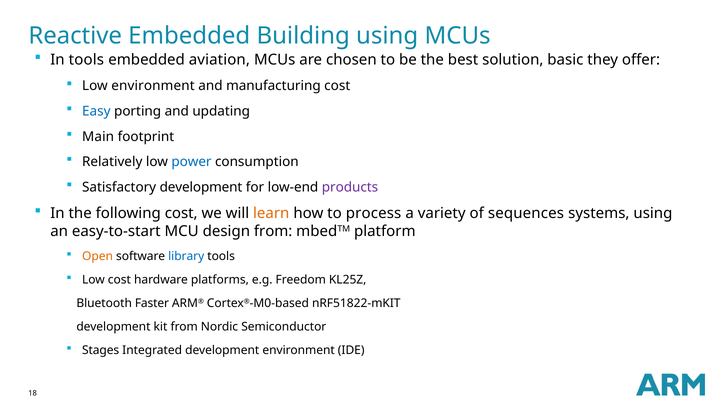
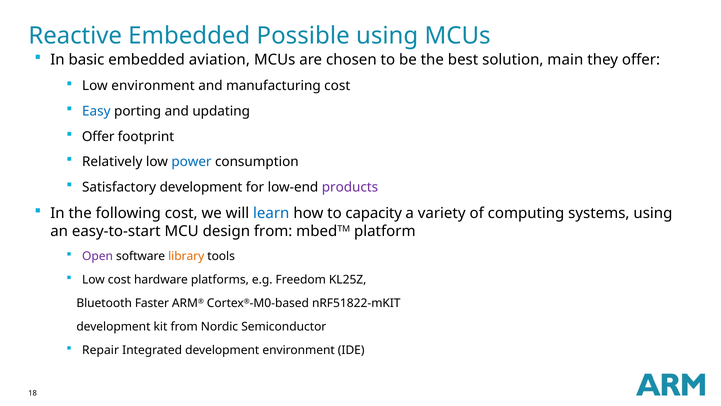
Building: Building -> Possible
In tools: tools -> basic
basic: basic -> main
Main at (98, 136): Main -> Offer
learn colour: orange -> blue
process: process -> capacity
sequences: sequences -> computing
Open colour: orange -> purple
library colour: blue -> orange
Stages: Stages -> Repair
